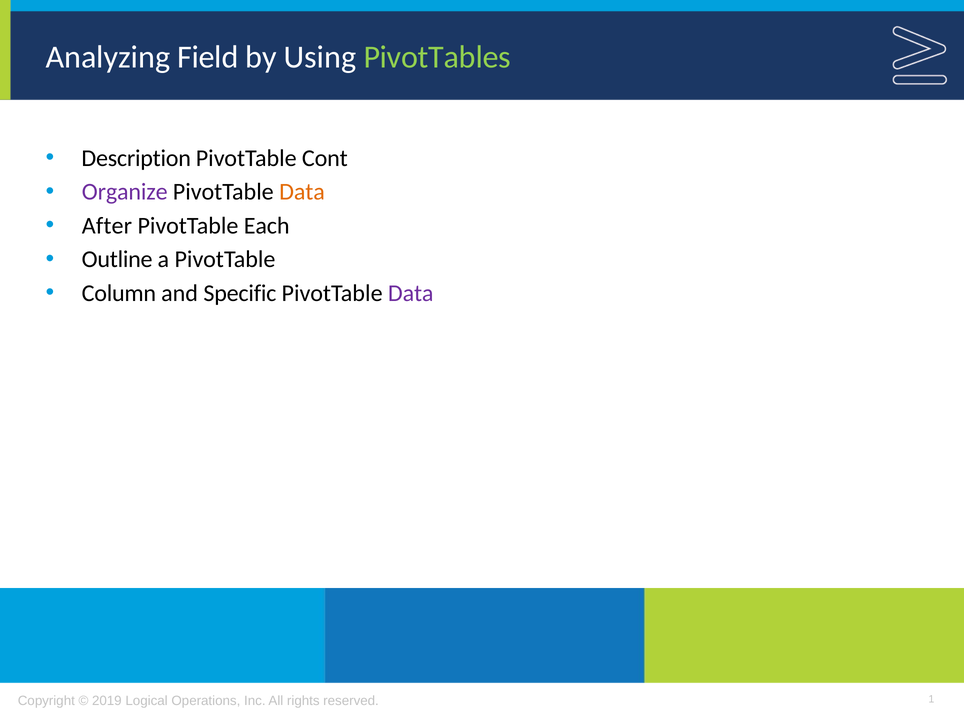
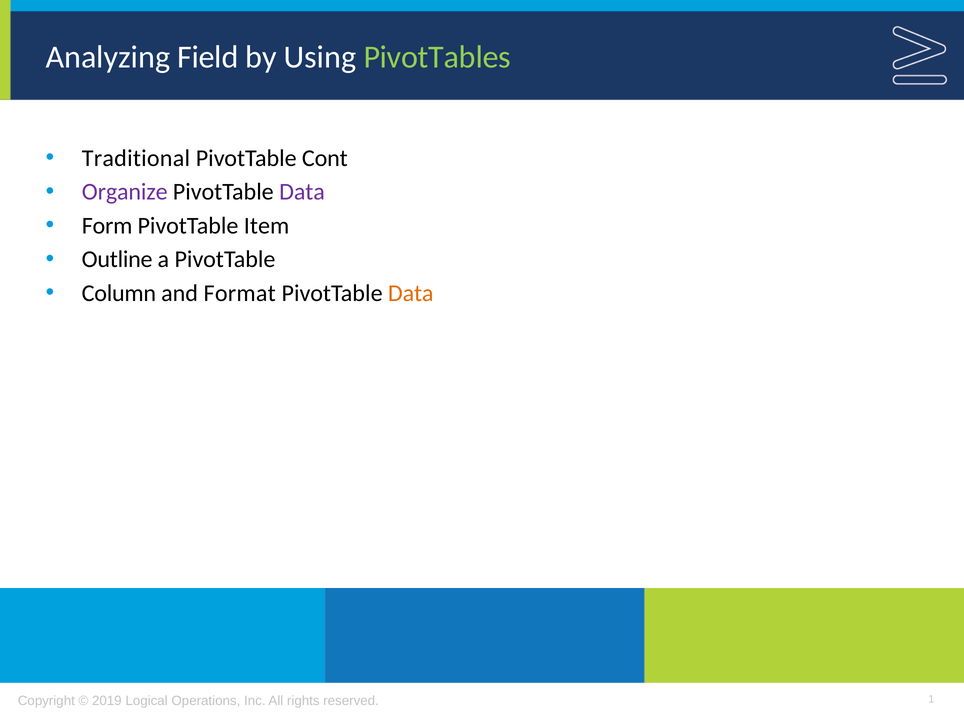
Description: Description -> Traditional
Data at (302, 192) colour: orange -> purple
After: After -> Form
Each: Each -> Item
Specific: Specific -> Format
Data at (411, 293) colour: purple -> orange
